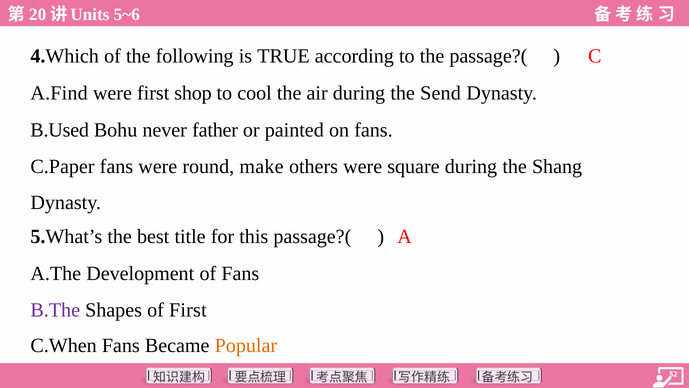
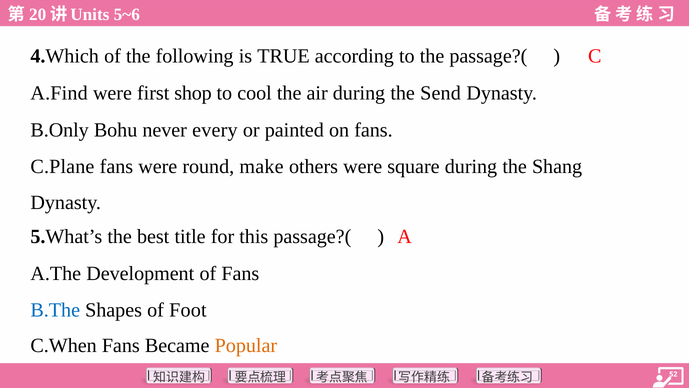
B.Used: B.Used -> B.Only
father: father -> every
C.Paper: C.Paper -> C.Plane
B.The colour: purple -> blue
of First: First -> Foot
